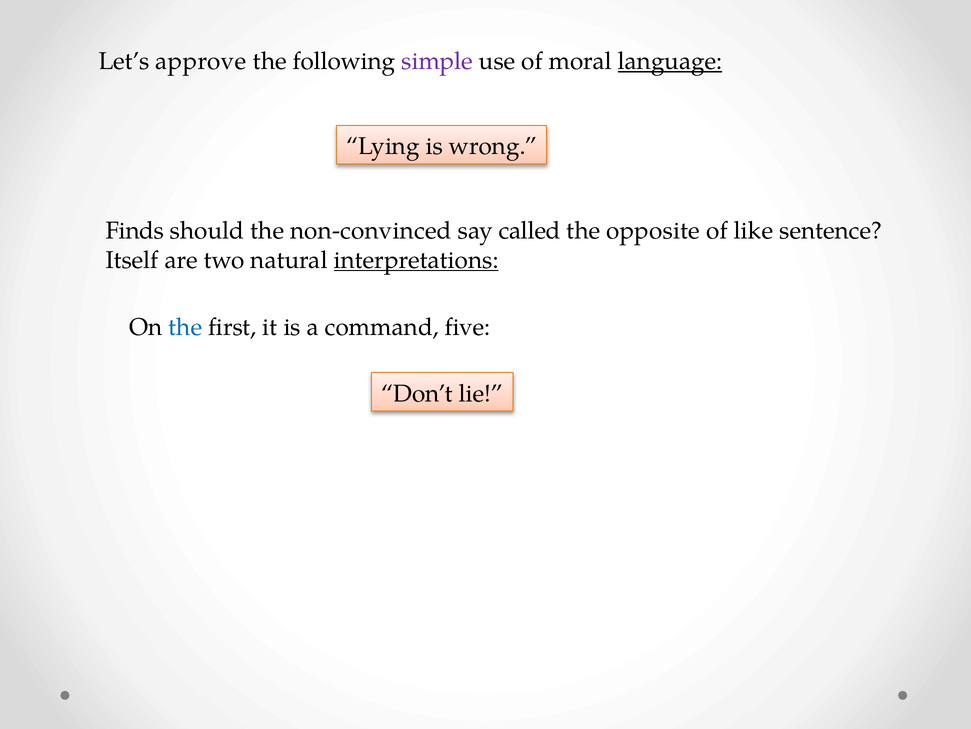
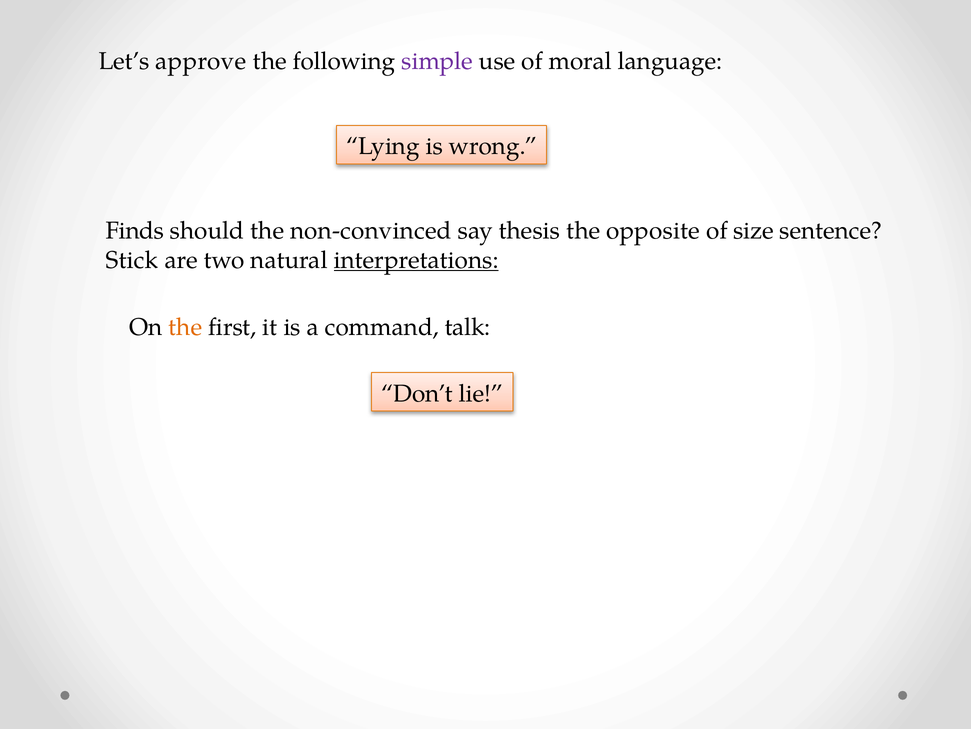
language underline: present -> none
called: called -> thesis
like: like -> size
Itself: Itself -> Stick
the at (185, 327) colour: blue -> orange
five: five -> talk
